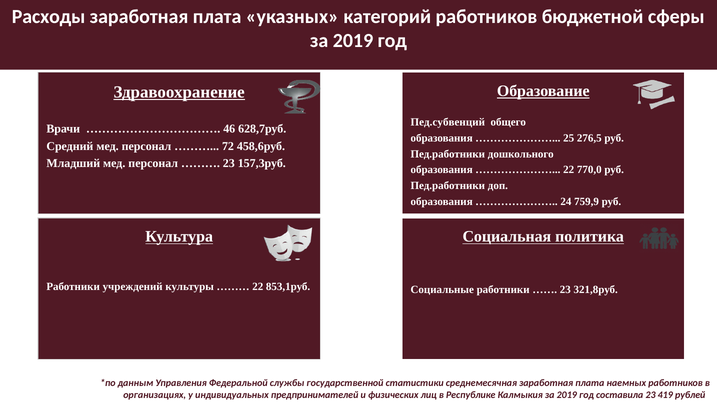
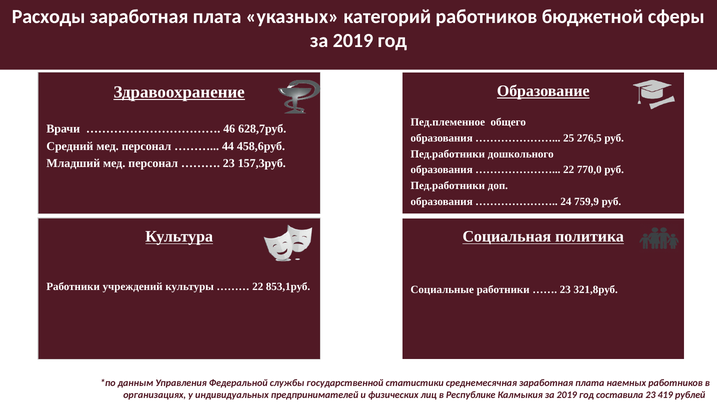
Пед.субвенций: Пед.субвенций -> Пед.племенное
72: 72 -> 44
